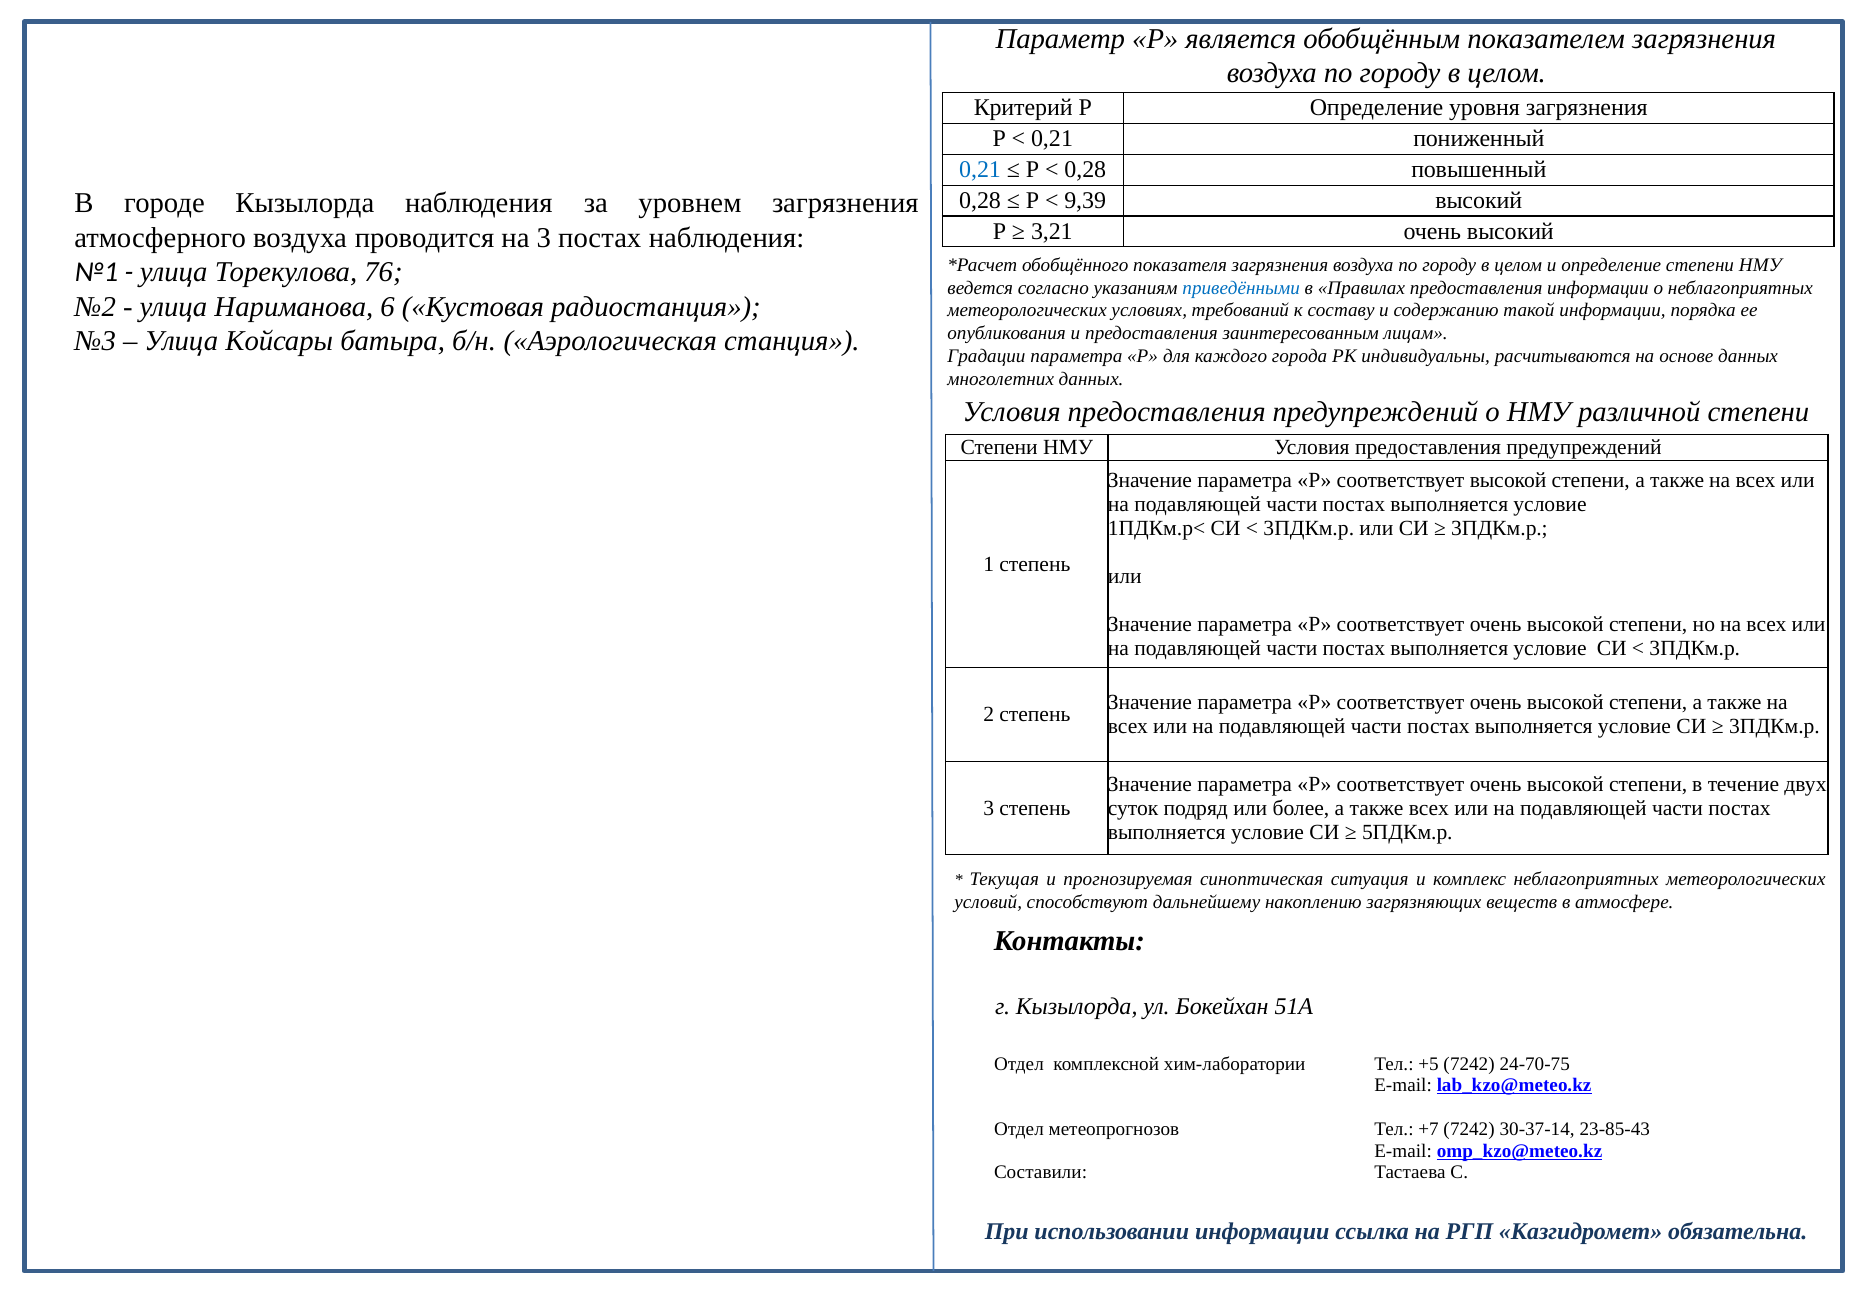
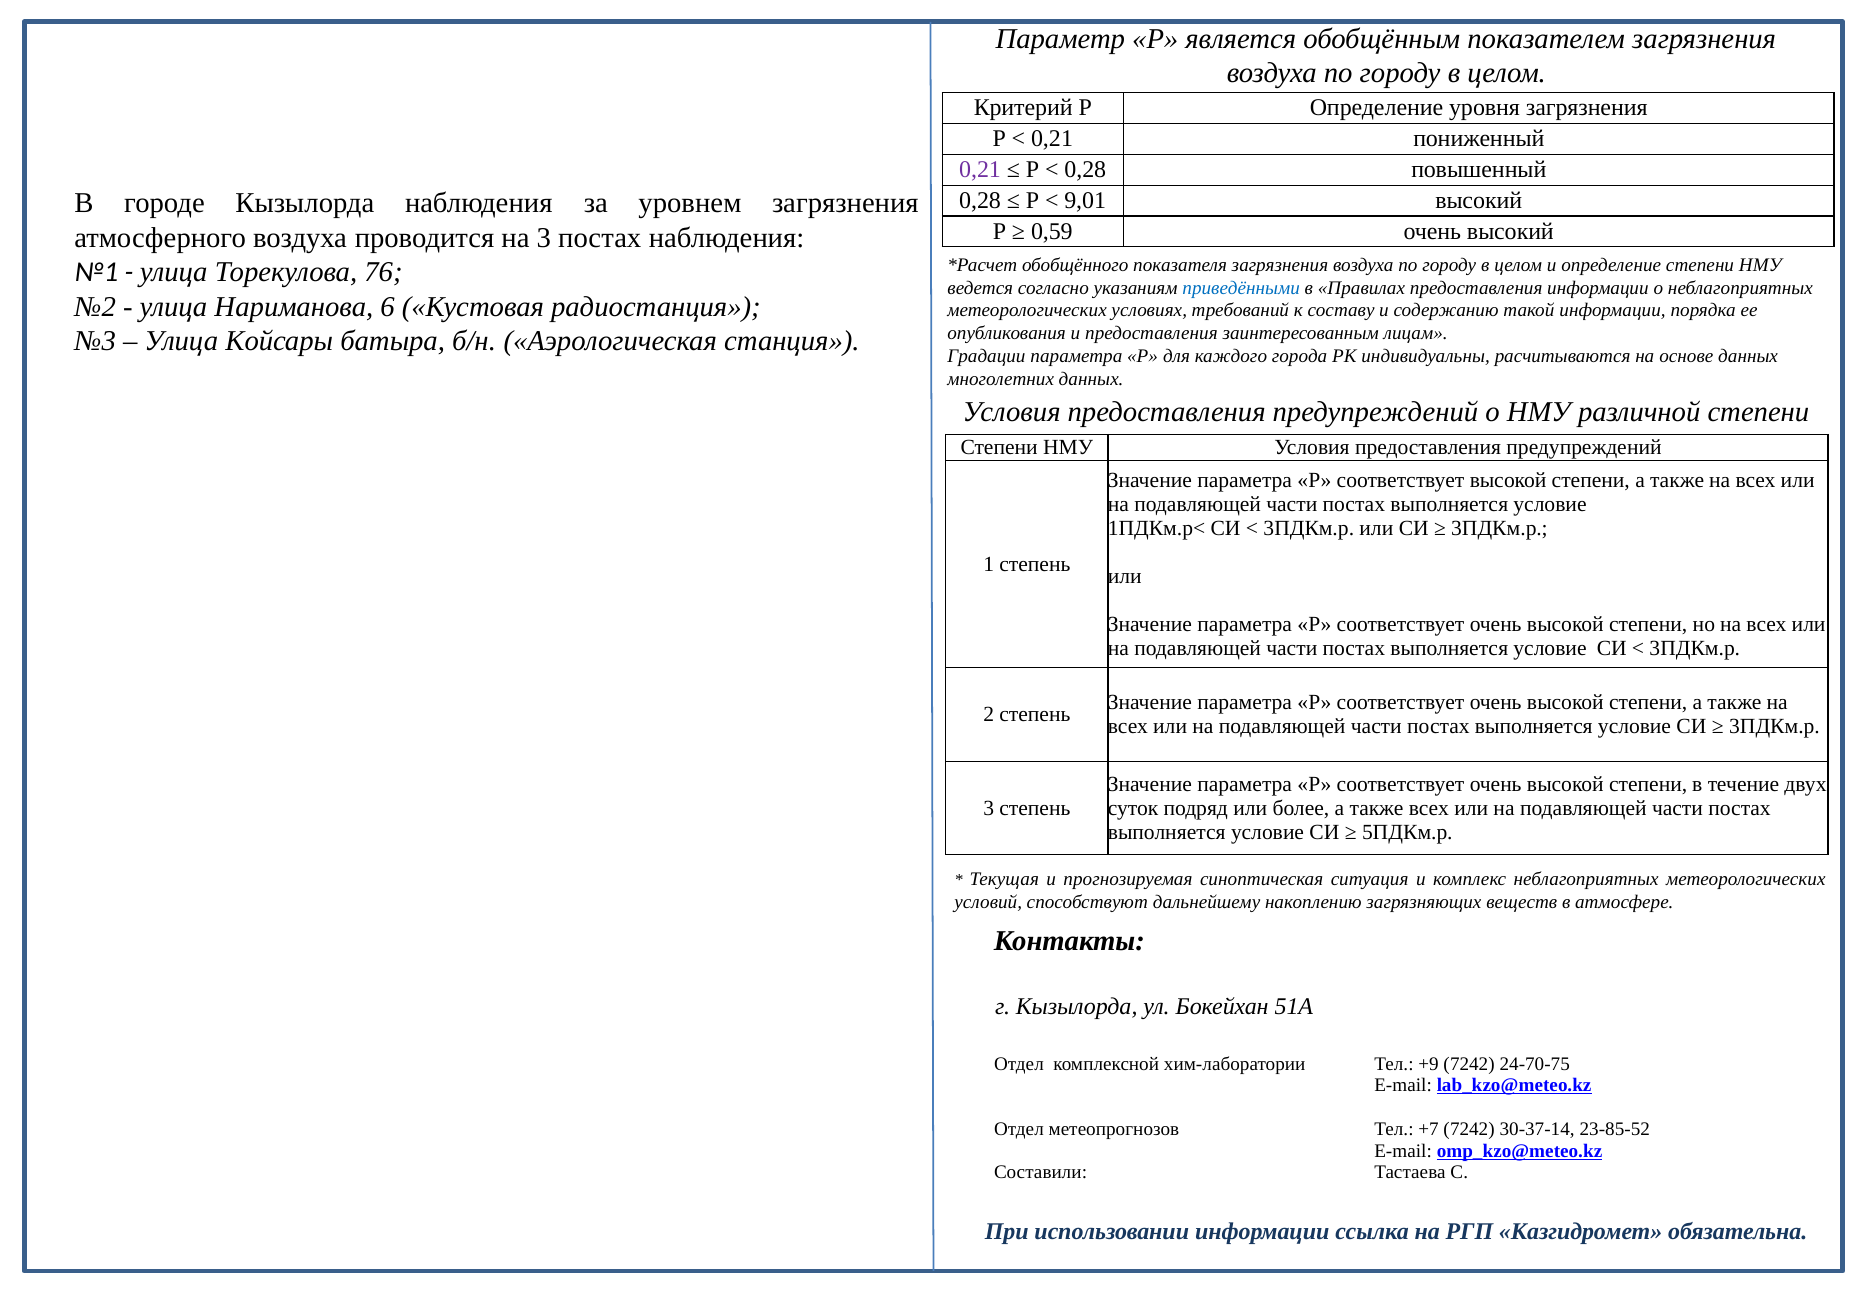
0,21 at (980, 169) colour: blue -> purple
9,39: 9,39 -> 9,01
3,21: 3,21 -> 0,59
+5: +5 -> +9
23-85-43: 23-85-43 -> 23-85-52
